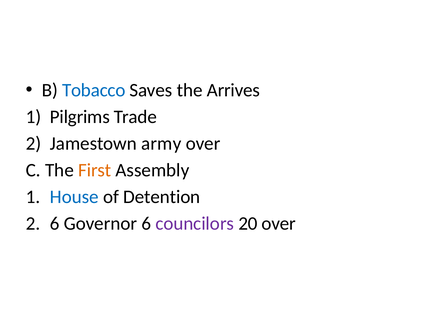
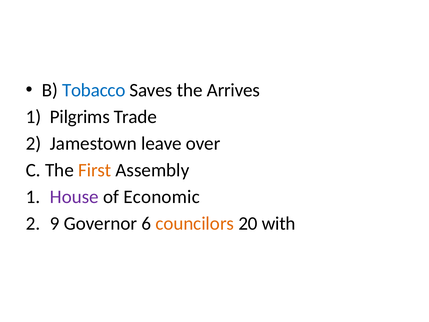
army: army -> leave
House colour: blue -> purple
Detention: Detention -> Economic
6 at (55, 224): 6 -> 9
councilors colour: purple -> orange
20 over: over -> with
